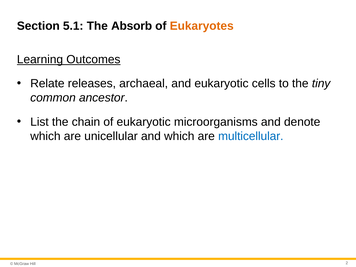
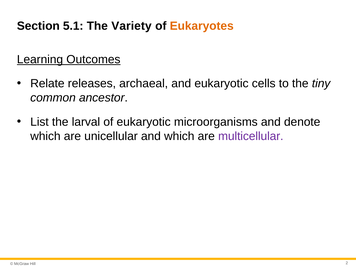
Absorb: Absorb -> Variety
chain: chain -> larval
multicellular colour: blue -> purple
